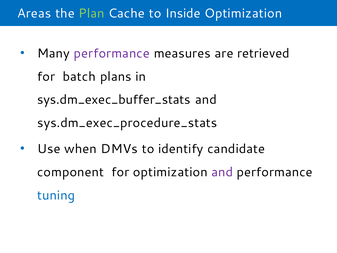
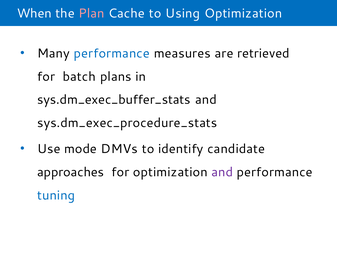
Areas: Areas -> When
Plan colour: light green -> pink
Inside: Inside -> Using
performance at (112, 53) colour: purple -> blue
when: when -> mode
component: component -> approaches
